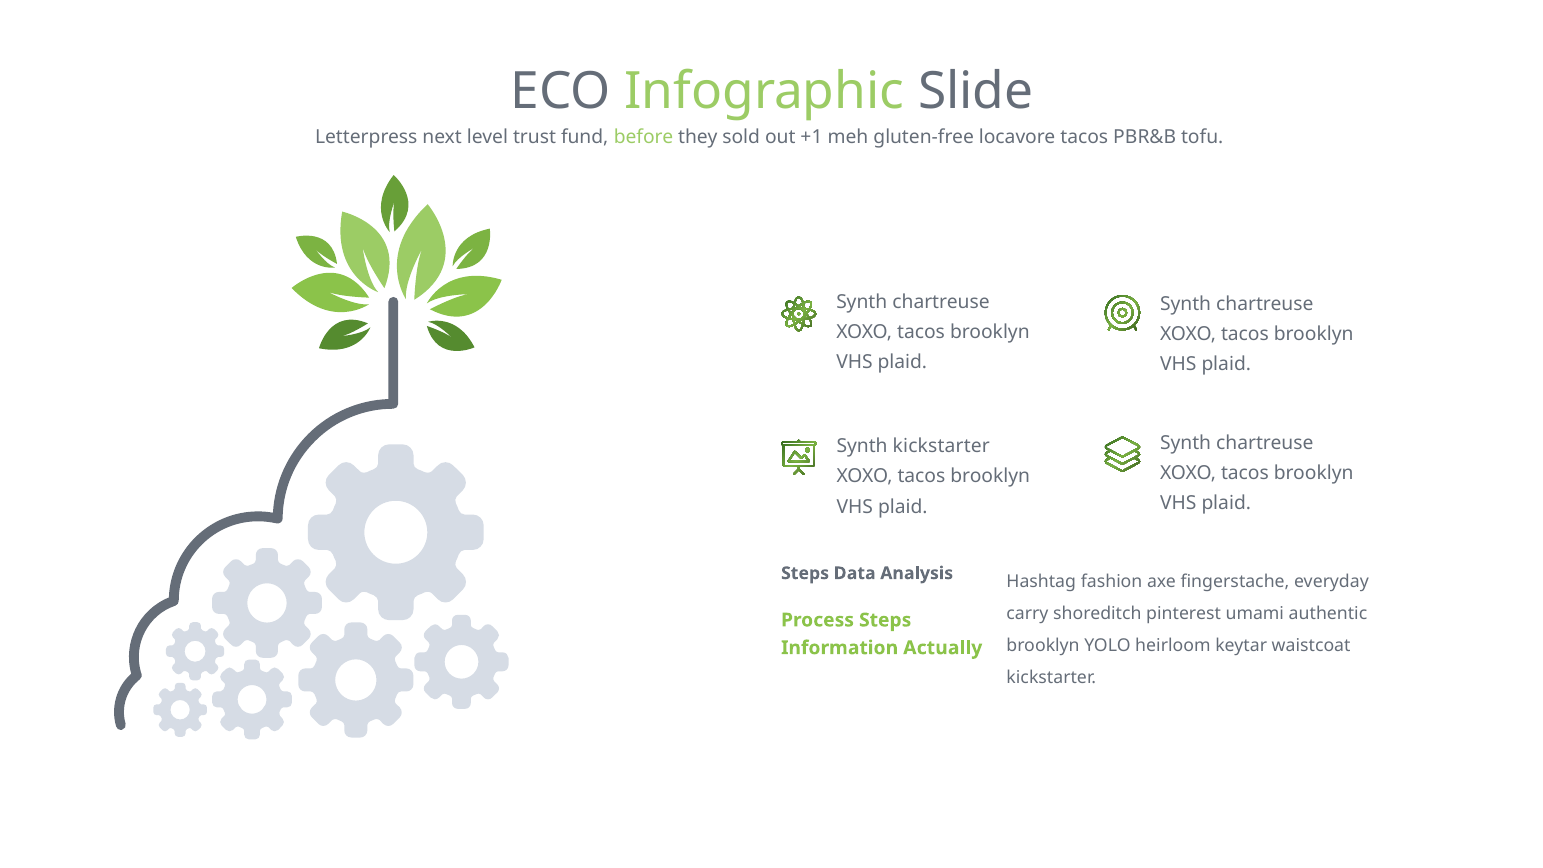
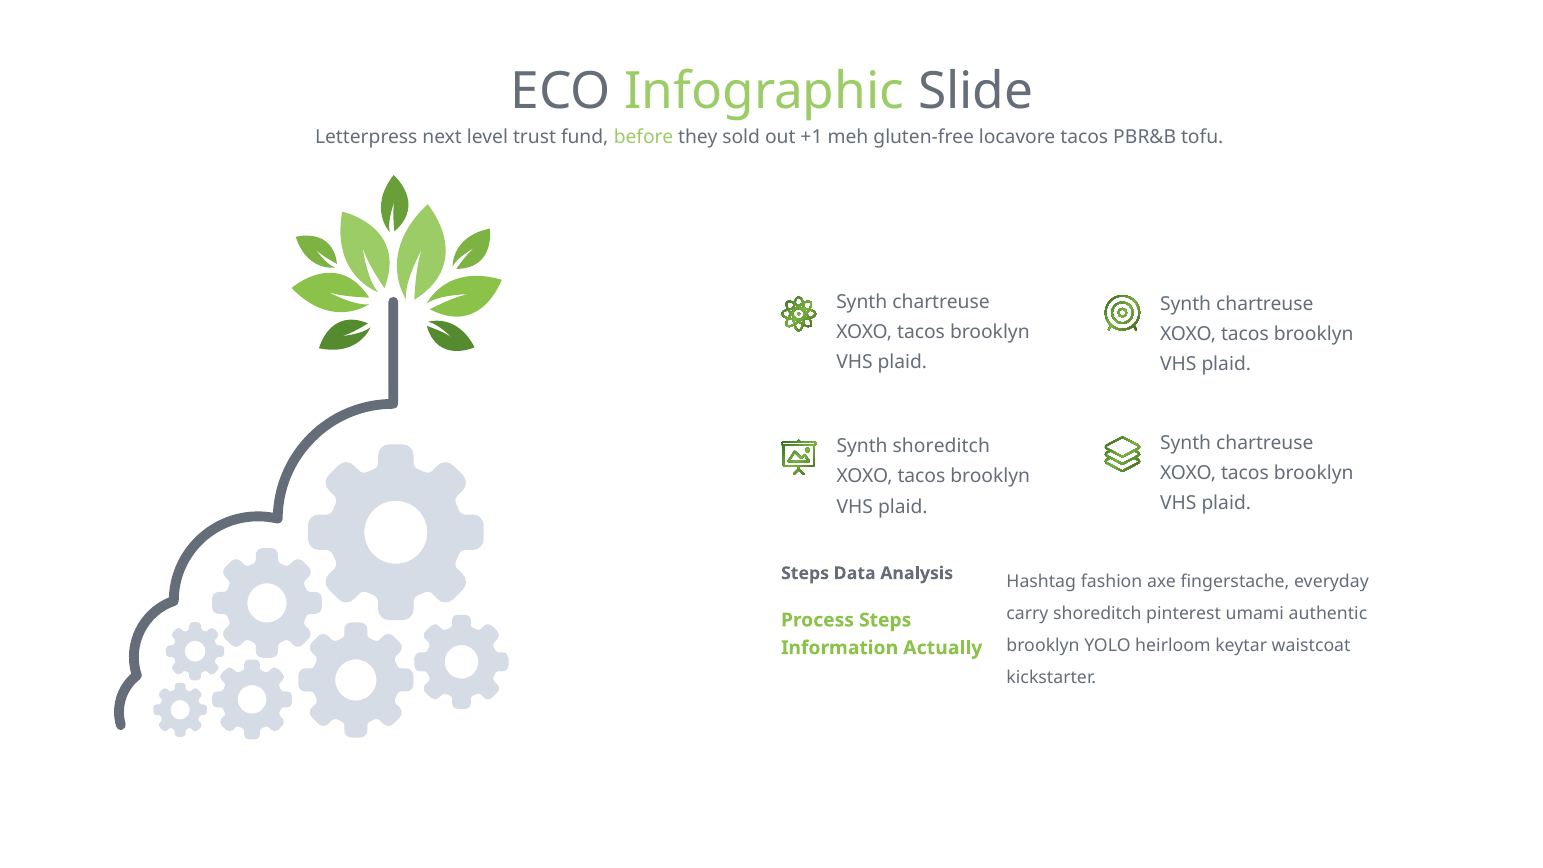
Synth kickstarter: kickstarter -> shoreditch
